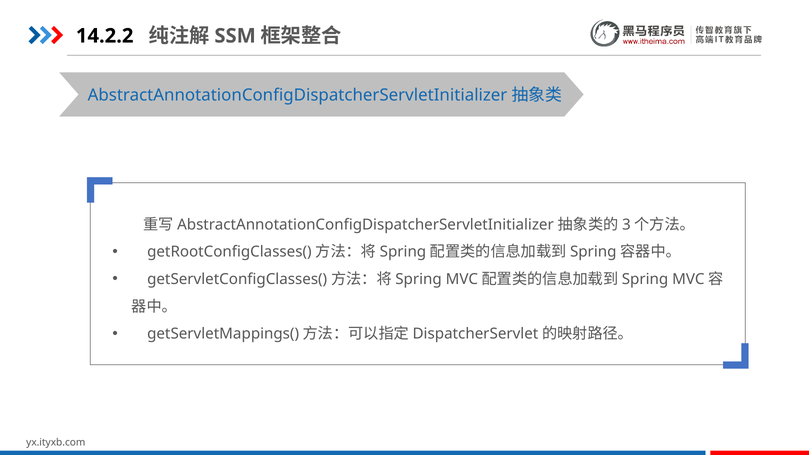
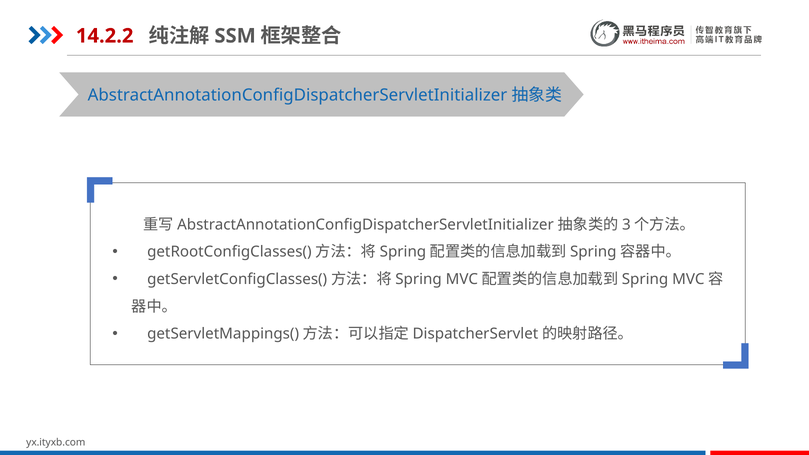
14.2.2 colour: black -> red
